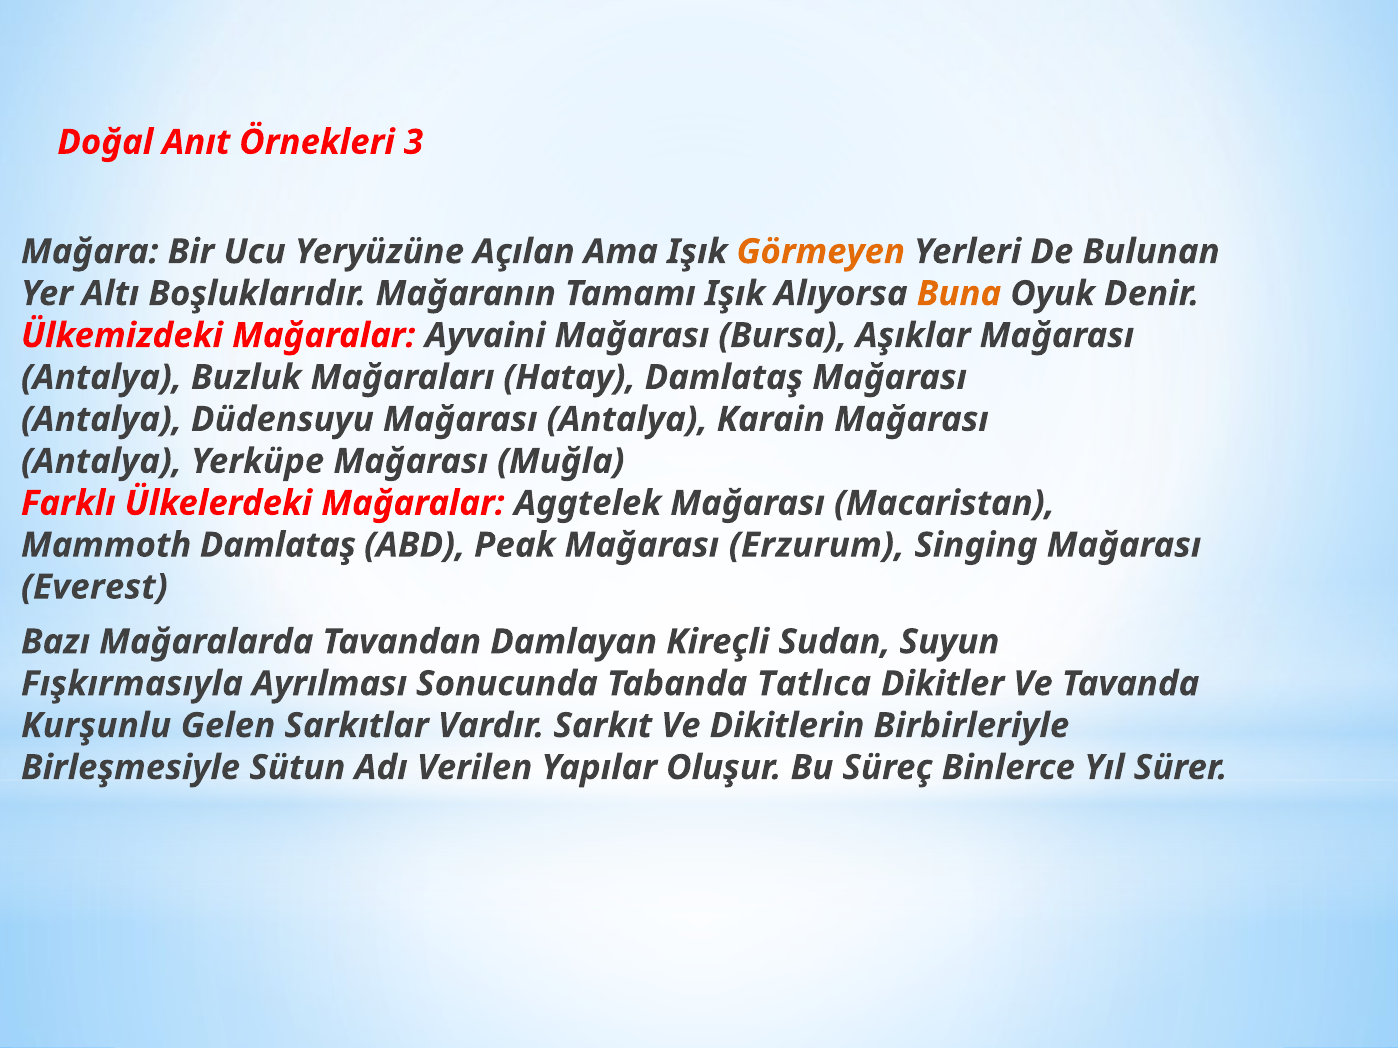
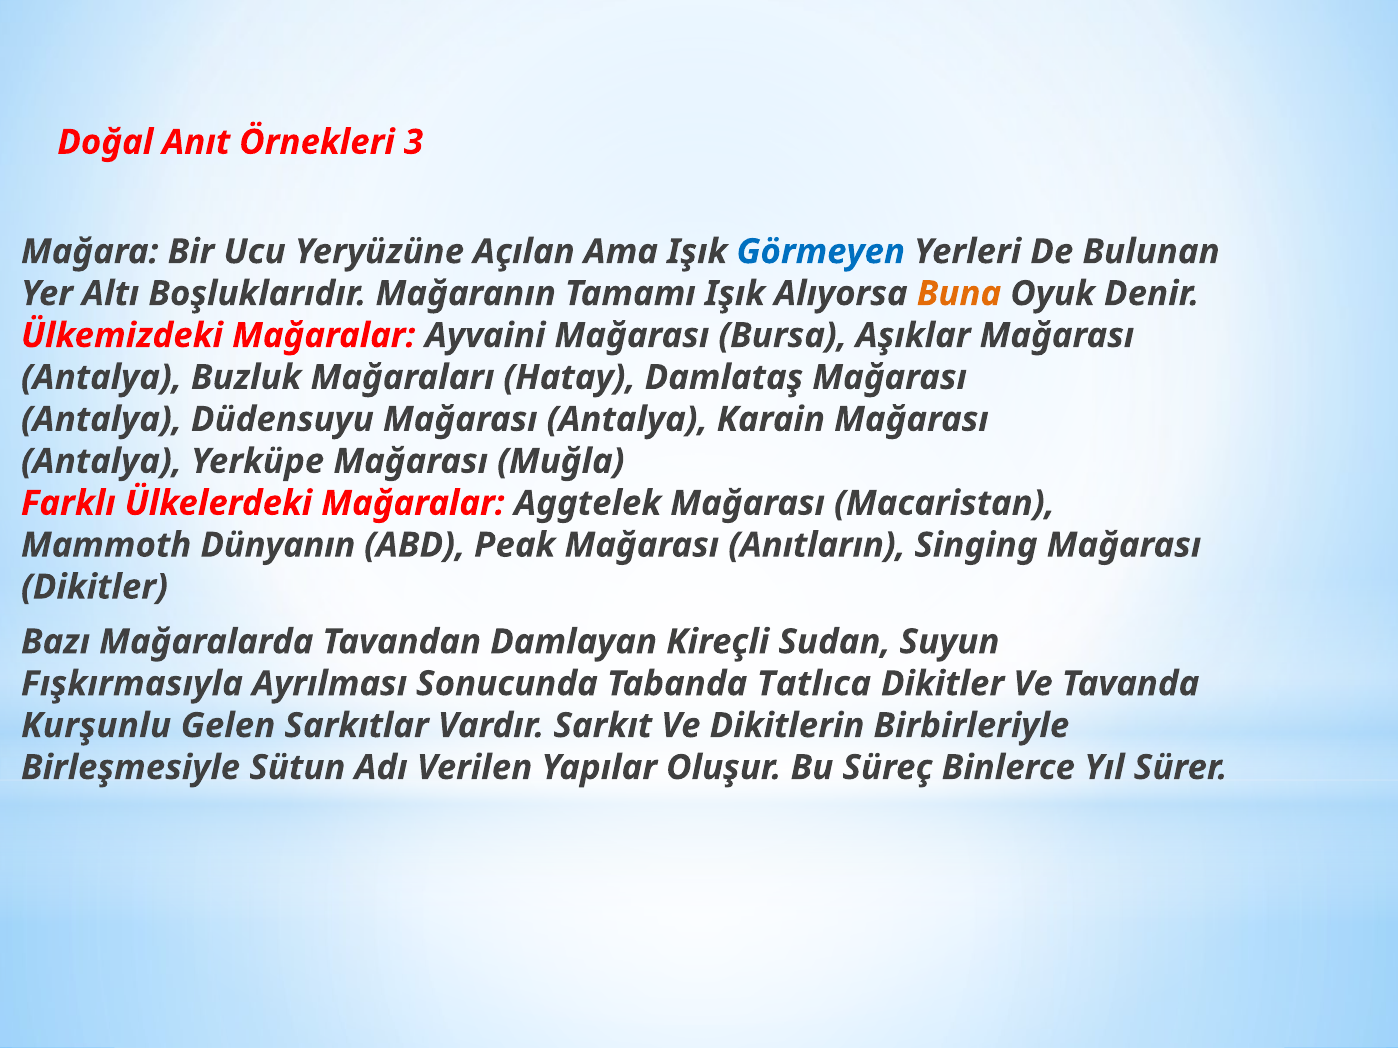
Görmeyen colour: orange -> blue
Mammoth Damlataş: Damlataş -> Dünyanın
Erzurum: Erzurum -> Anıtların
Everest at (94, 587): Everest -> Dikitler
